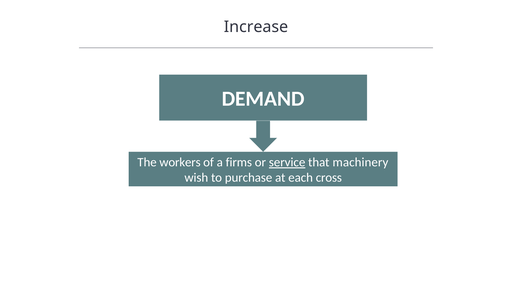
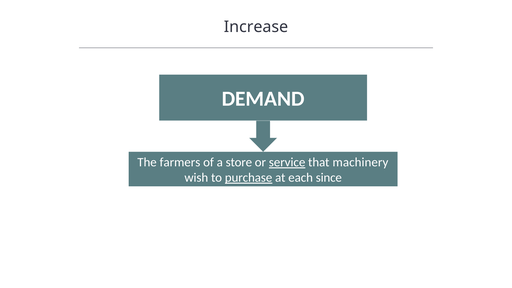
workers: workers -> farmers
firms: firms -> store
purchase underline: none -> present
cross: cross -> since
